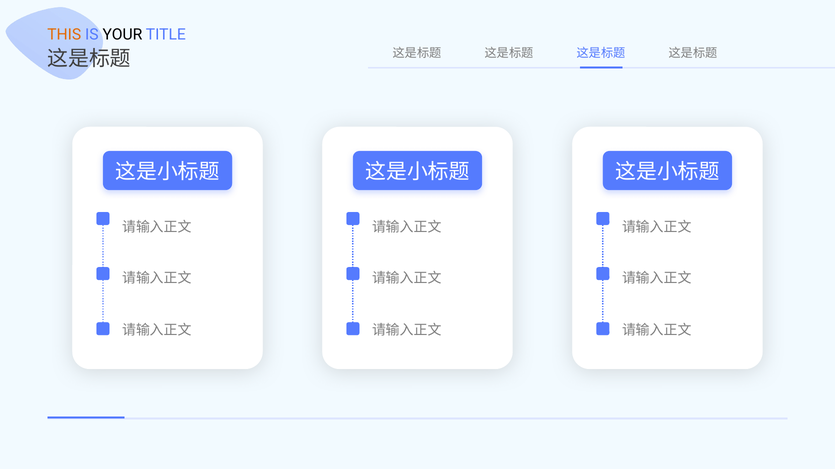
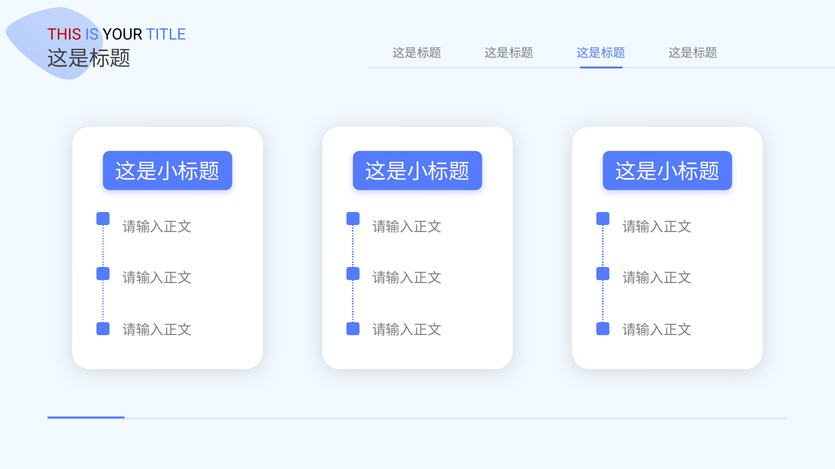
THIS colour: orange -> red
